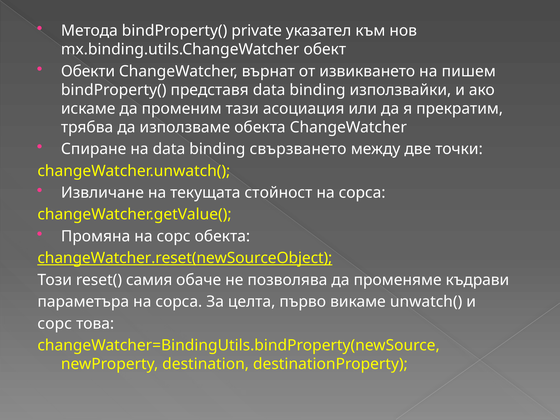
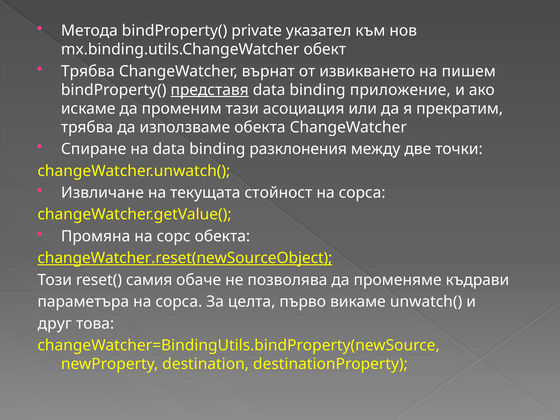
Обекти at (88, 71): Обекти -> Трябва
представя underline: none -> present
използвайки: използвайки -> приложение
свързването: свързването -> разклонения
сорс at (55, 324): сорс -> друг
